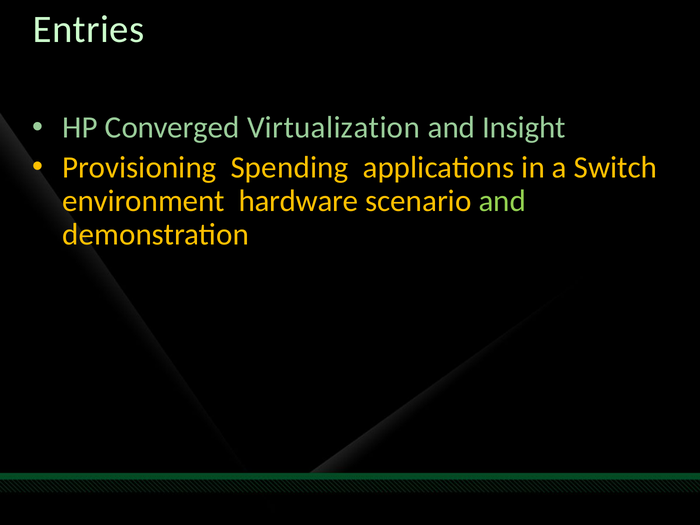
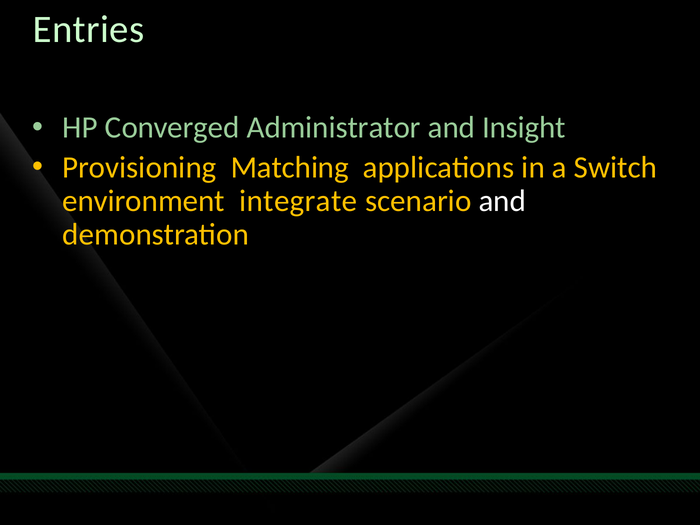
Virtualization: Virtualization -> Administrator
Spending: Spending -> Matching
hardware: hardware -> integrate
and at (502, 201) colour: light green -> white
